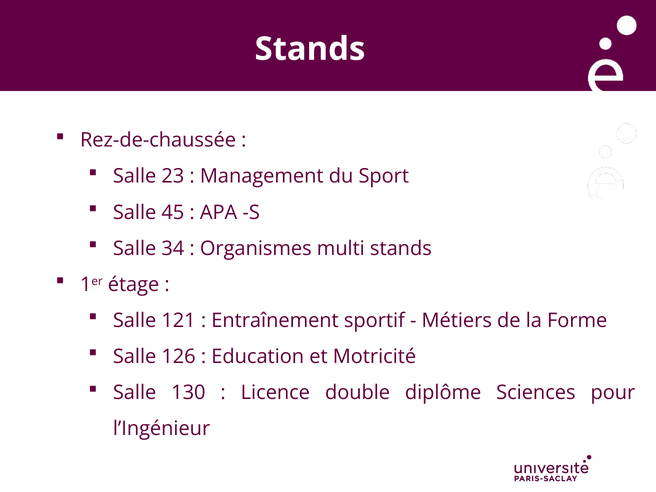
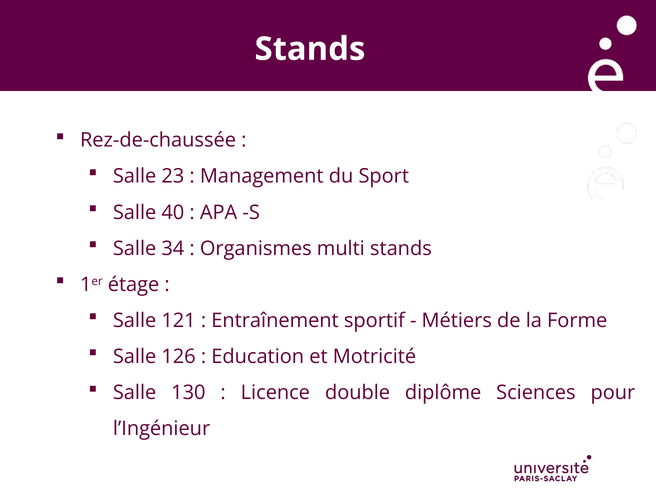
45: 45 -> 40
